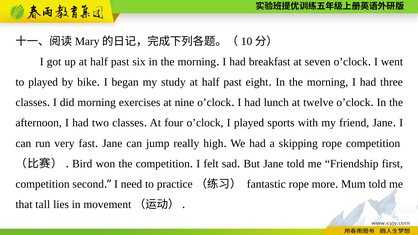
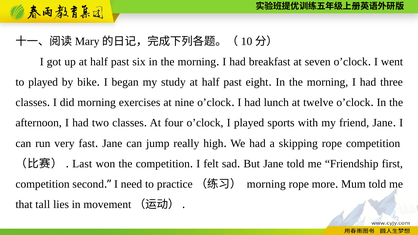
Bird: Bird -> Last
fantastic at (266, 184): fantastic -> morning
